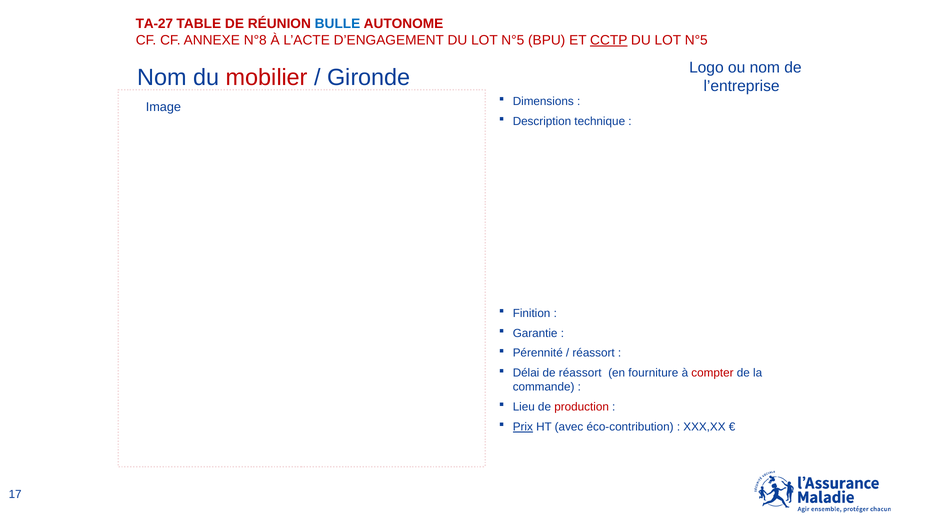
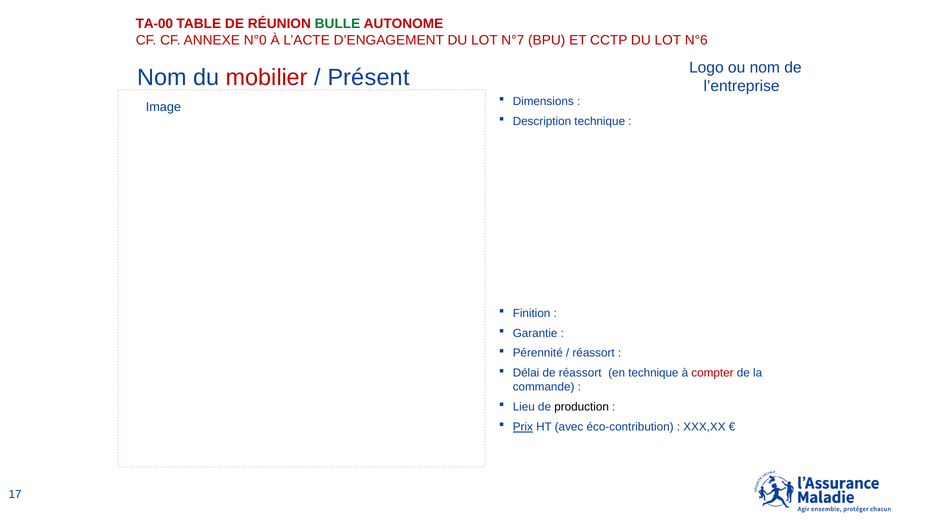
TA-27: TA-27 -> TA-00
BULLE colour: blue -> green
N°8: N°8 -> N°0
D’ENGAGEMENT DU LOT N°5: N°5 -> N°7
CCTP underline: present -> none
N°5 at (696, 40): N°5 -> N°6
Gironde: Gironde -> Présent
en fourniture: fourniture -> technique
production colour: red -> black
